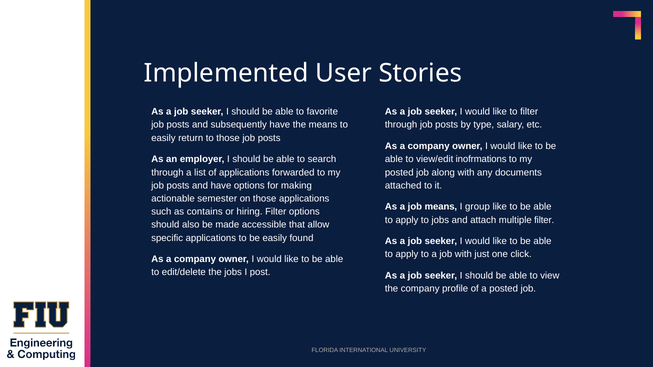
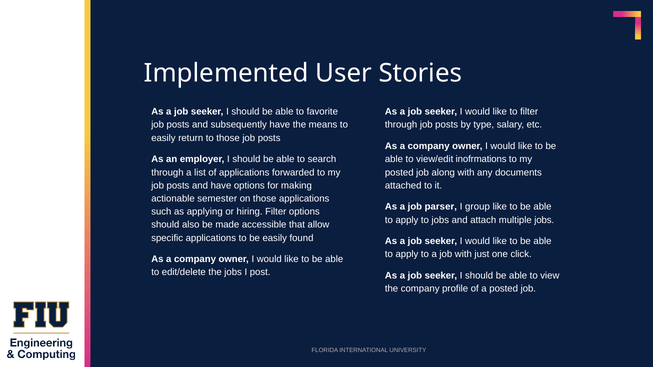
job means: means -> parser
contains: contains -> applying
multiple filter: filter -> jobs
